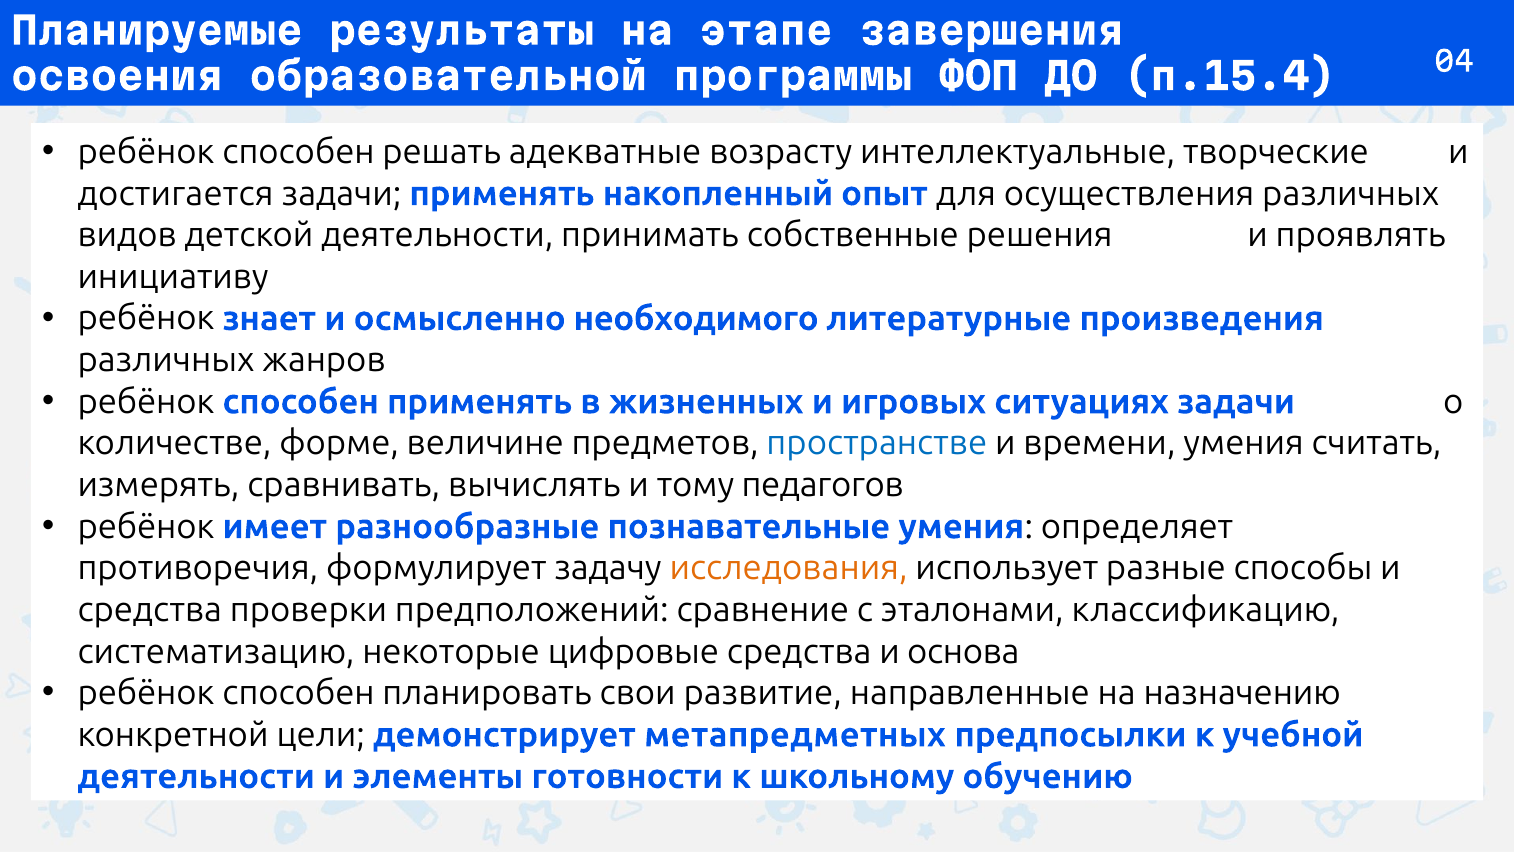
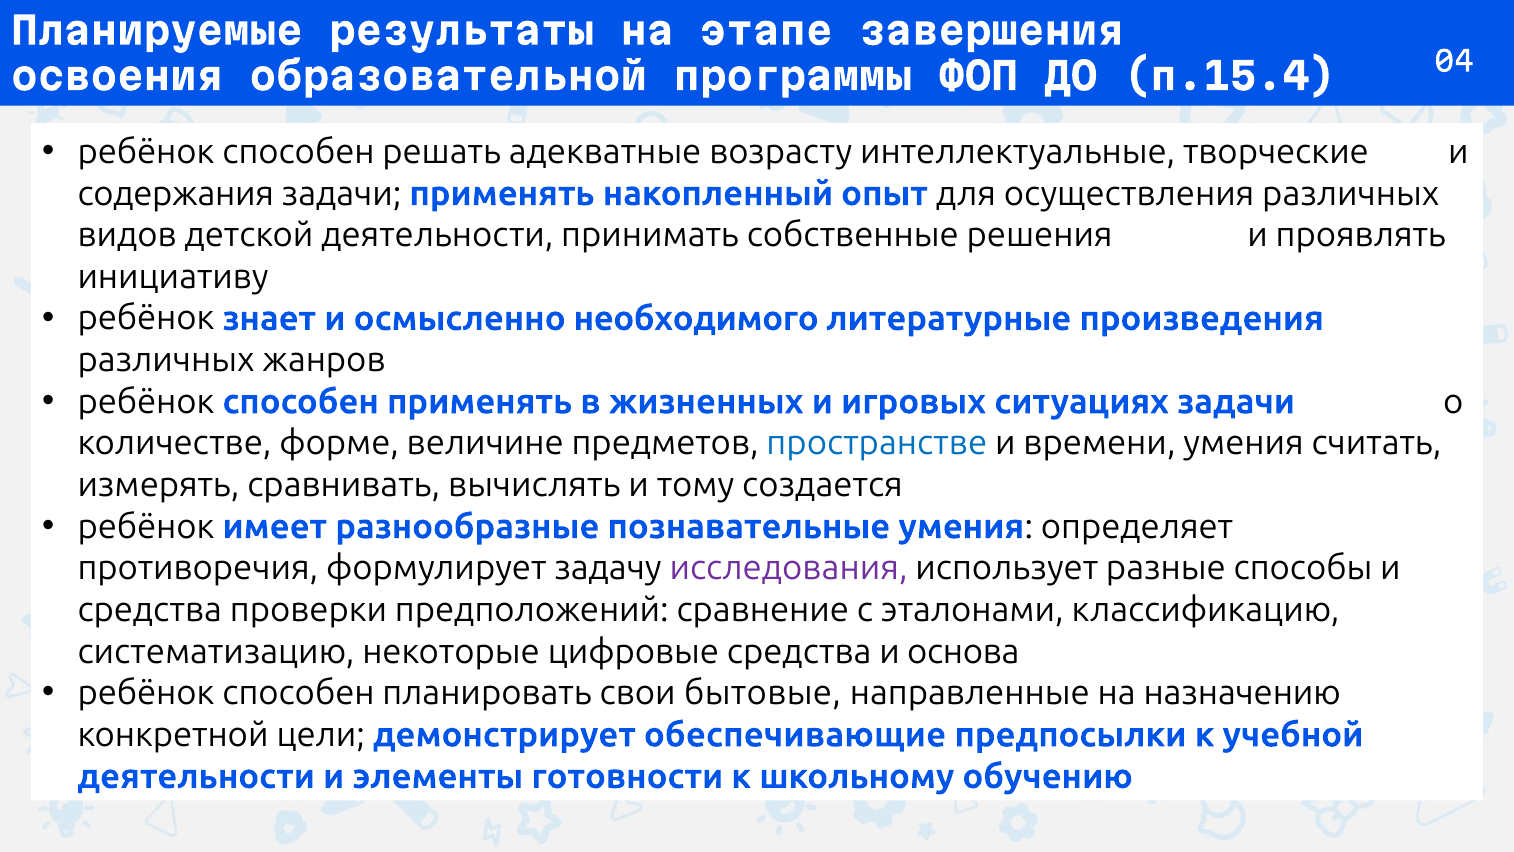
достигается: достигается -> содержания
педагогов: педагогов -> создается
исследования colour: orange -> purple
развитие: развитие -> бытовые
метапредметных: метапредметных -> обеспечивающие
